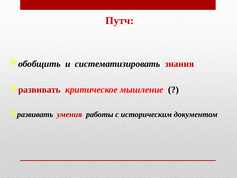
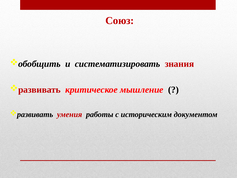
Путч: Путч -> Союз
